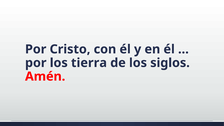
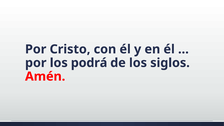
tierra: tierra -> podrá
